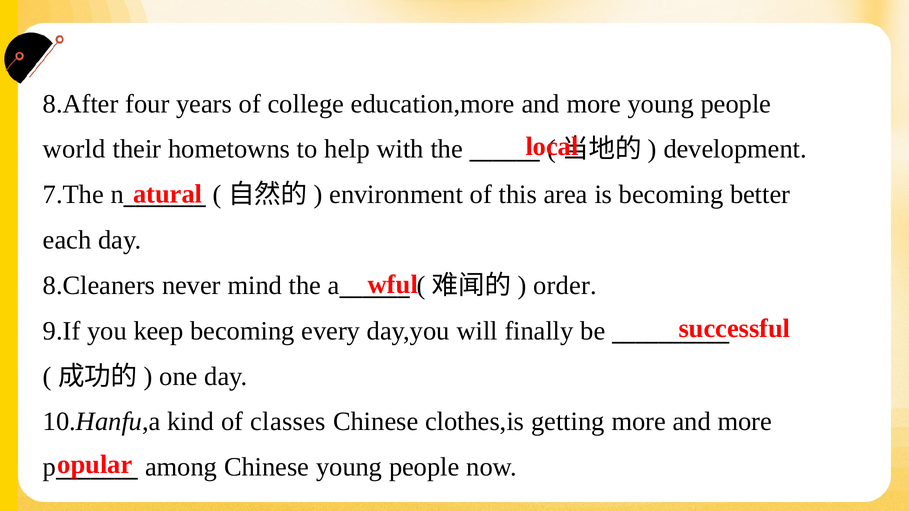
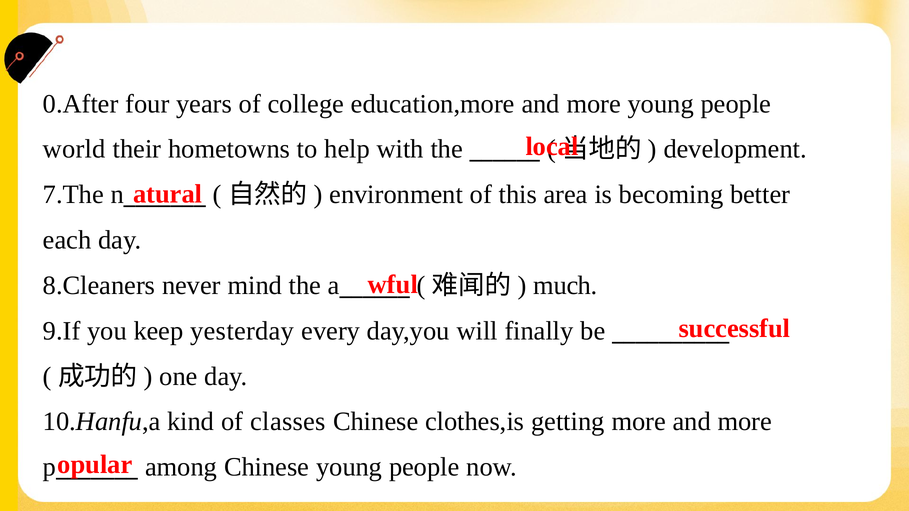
8.After: 8.After -> 0.After
order: order -> much
keep becoming: becoming -> yesterday
